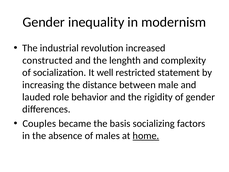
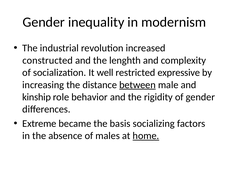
statement: statement -> expressive
between underline: none -> present
lauded: lauded -> kinship
Couples: Couples -> Extreme
